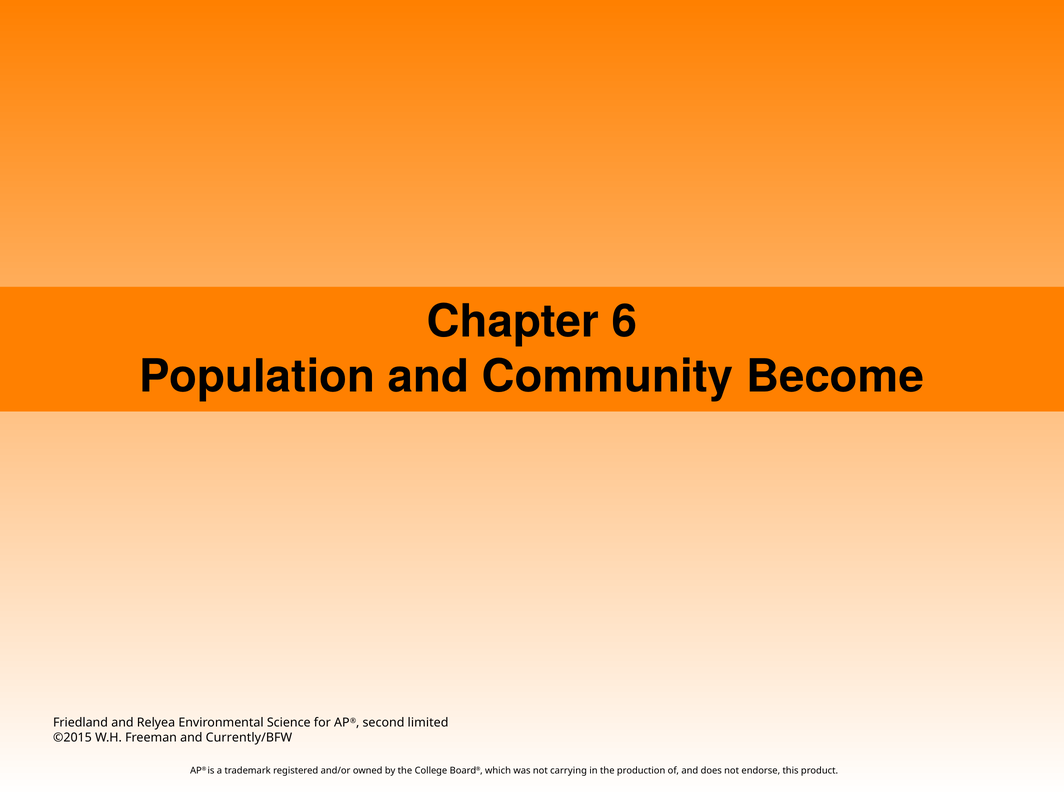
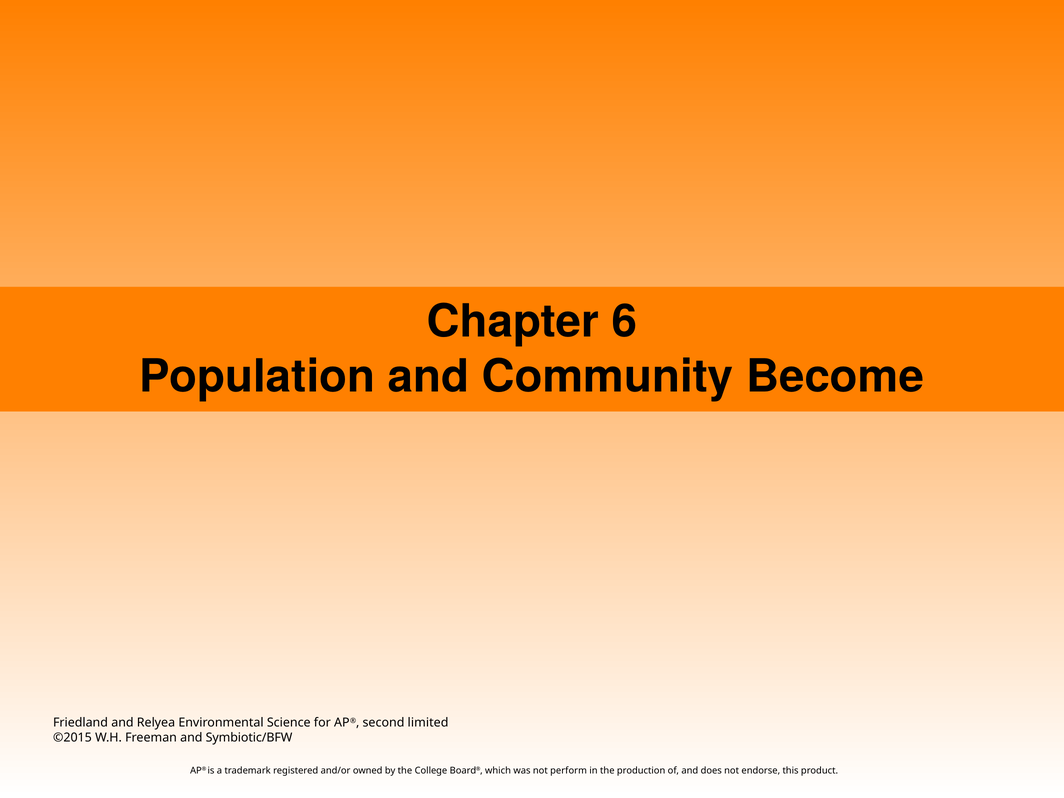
Currently/BFW: Currently/BFW -> Symbiotic/BFW
carrying: carrying -> perform
